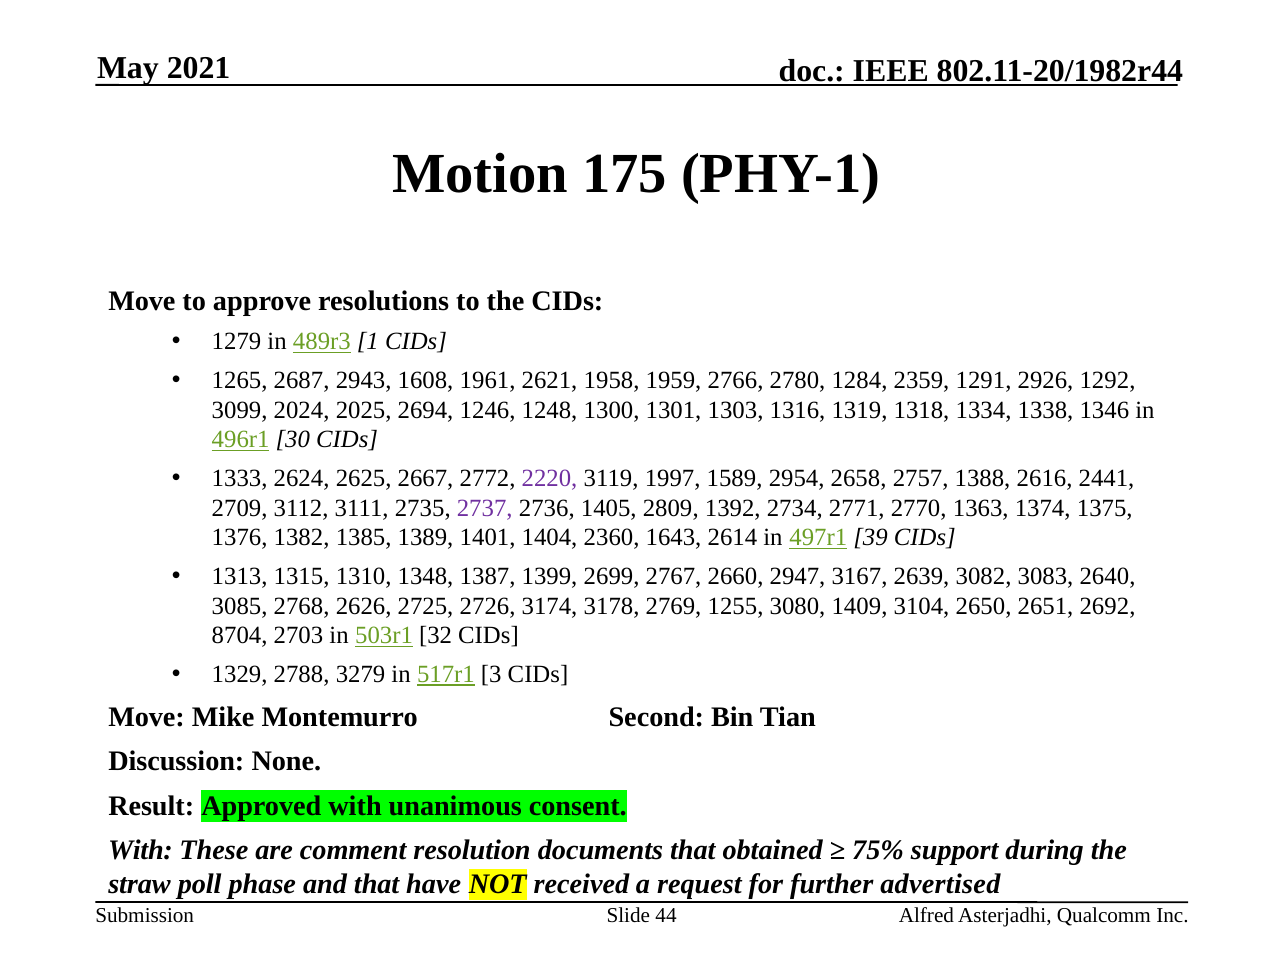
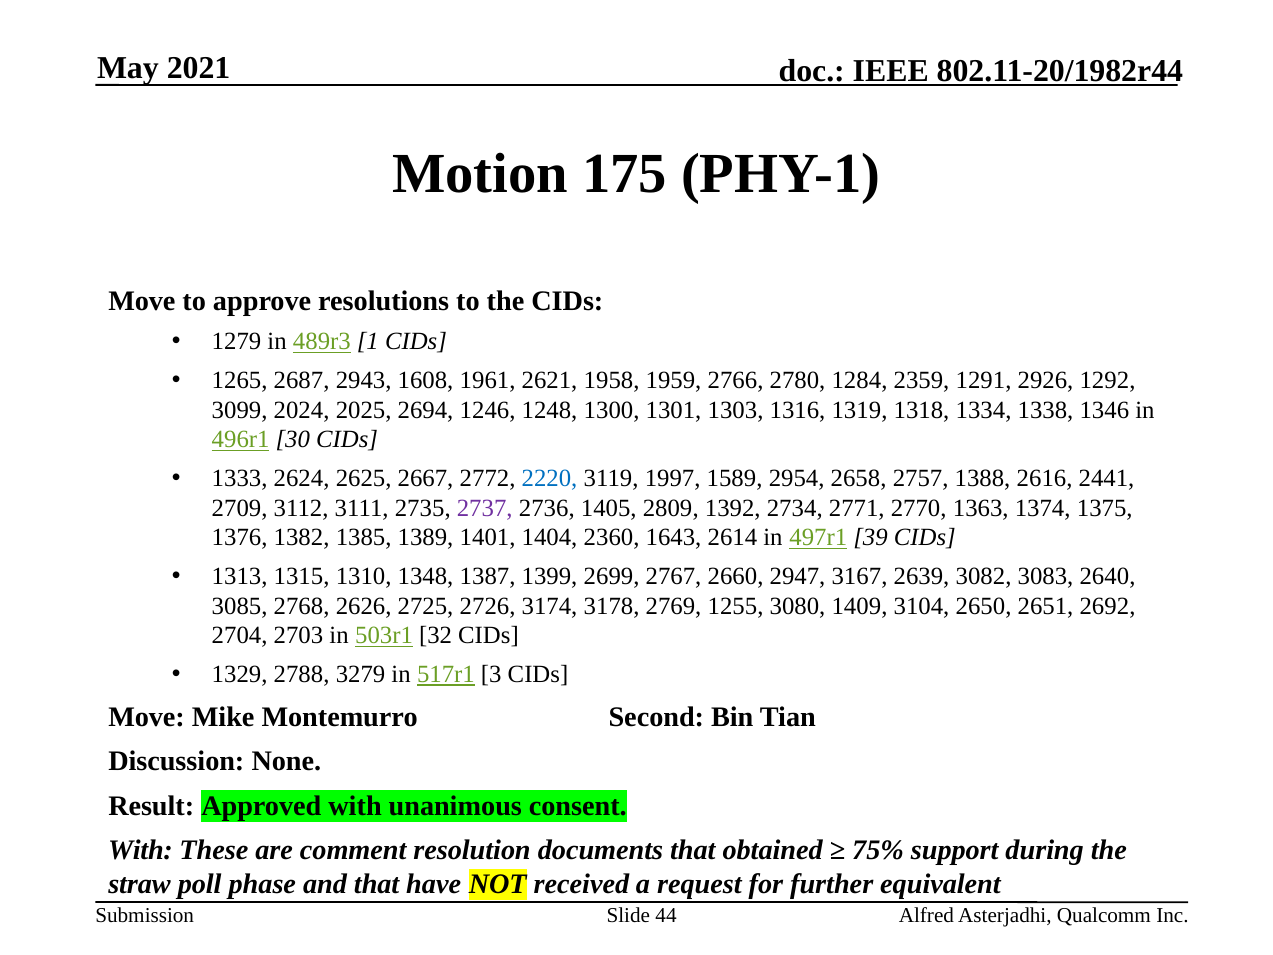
2220 colour: purple -> blue
8704: 8704 -> 2704
advertised: advertised -> equivalent
